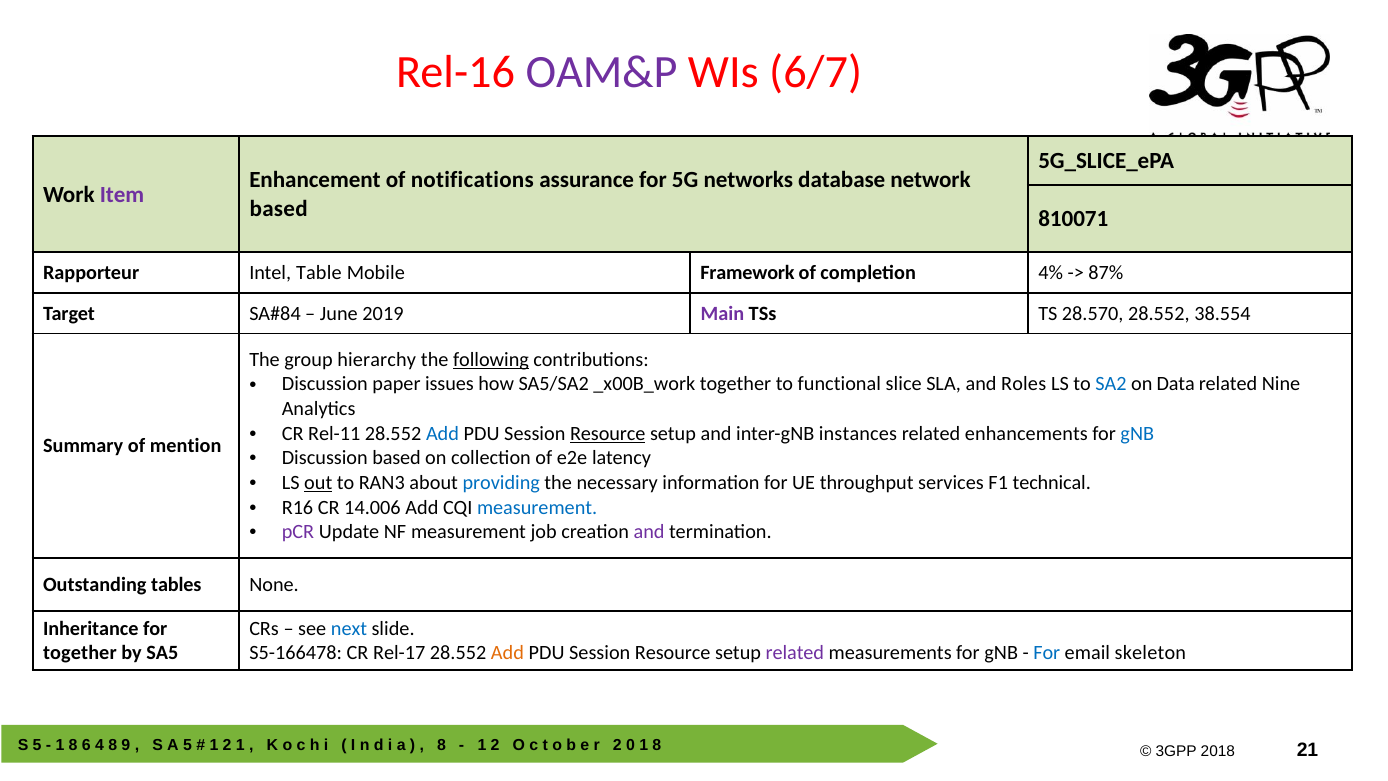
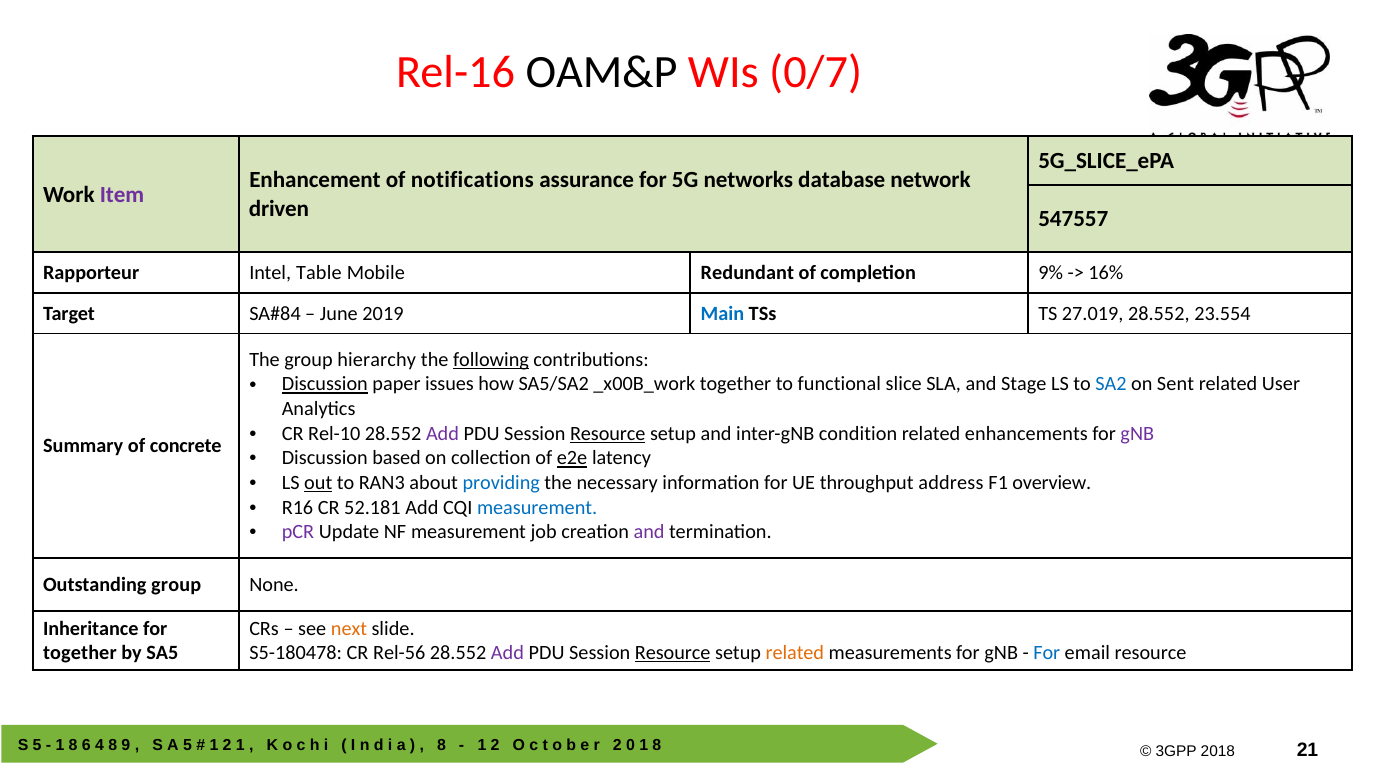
OAM&P colour: purple -> black
6/7: 6/7 -> 0/7
based at (279, 209): based -> driven
810071: 810071 -> 547557
Framework: Framework -> Redundant
4%: 4% -> 9%
87%: 87% -> 16%
Main colour: purple -> blue
28.570: 28.570 -> 27.019
38.554: 38.554 -> 23.554
Discussion at (325, 384) underline: none -> present
Roles: Roles -> Stage
Data: Data -> Sent
Nine: Nine -> User
Rel-11: Rel-11 -> Rel-10
Add at (443, 433) colour: blue -> purple
instances: instances -> condition
gNB at (1137, 433) colour: blue -> purple
mention: mention -> concrete
e2e underline: none -> present
services: services -> address
technical: technical -> overview
14.006: 14.006 -> 52.181
Outstanding tables: tables -> group
next colour: blue -> orange
S5-166478: S5-166478 -> S5-180478
Rel-17: Rel-17 -> Rel-56
Add at (507, 653) colour: orange -> purple
Resource at (673, 653) underline: none -> present
related at (795, 653) colour: purple -> orange
email skeleton: skeleton -> resource
